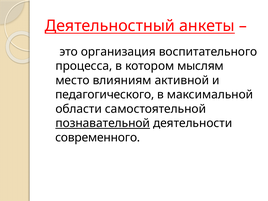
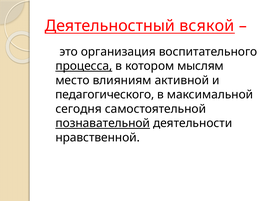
анкеты: анкеты -> всякой
процесса underline: none -> present
области: области -> сегодня
современного: современного -> нравственной
